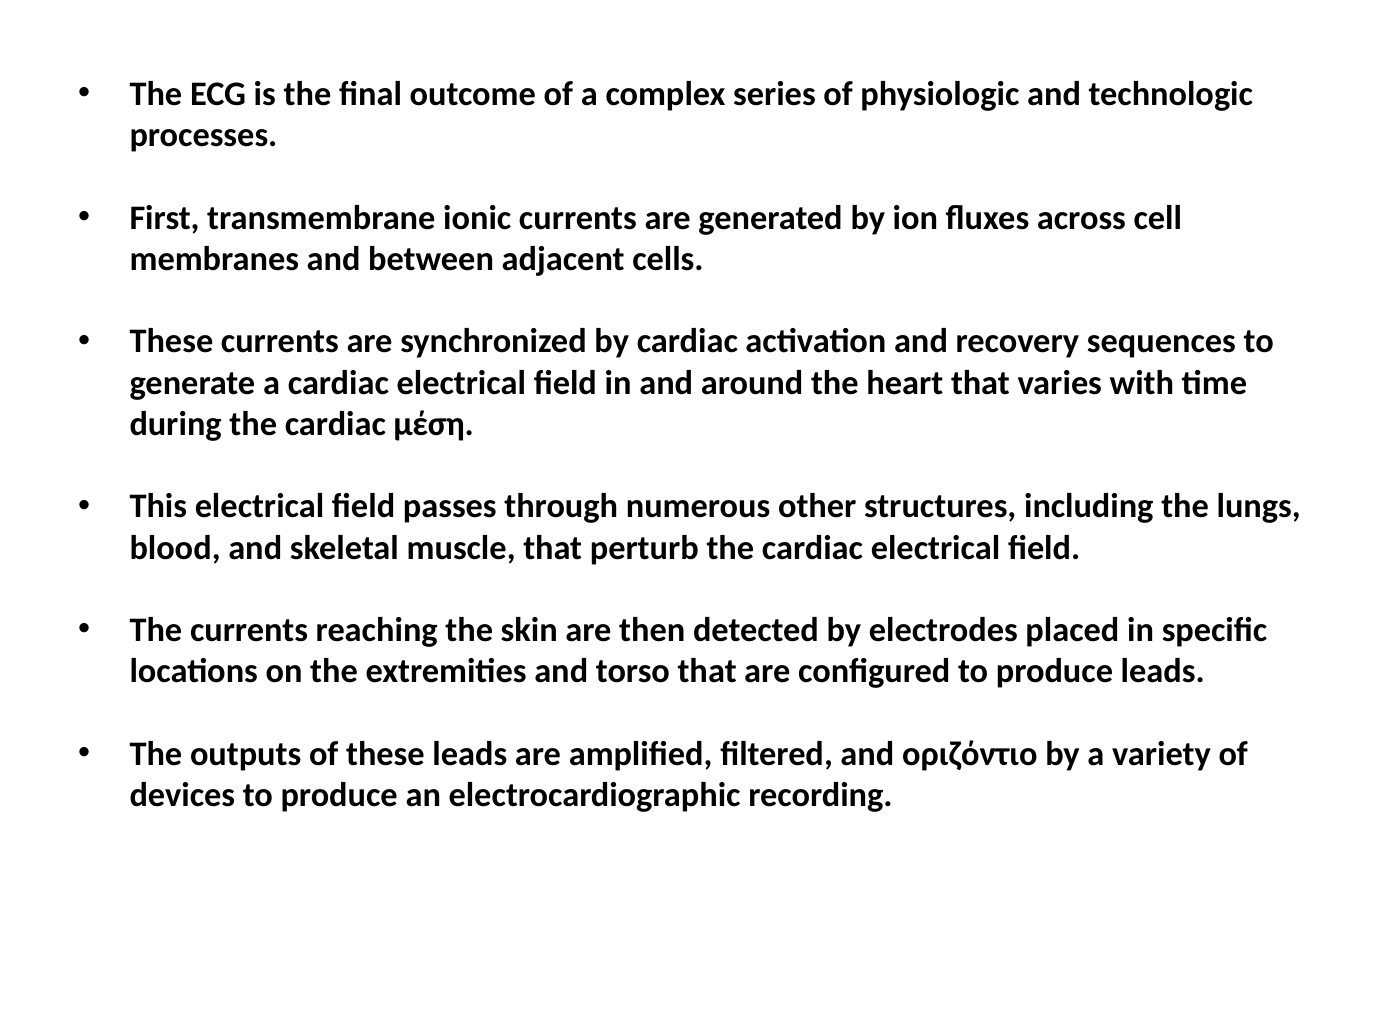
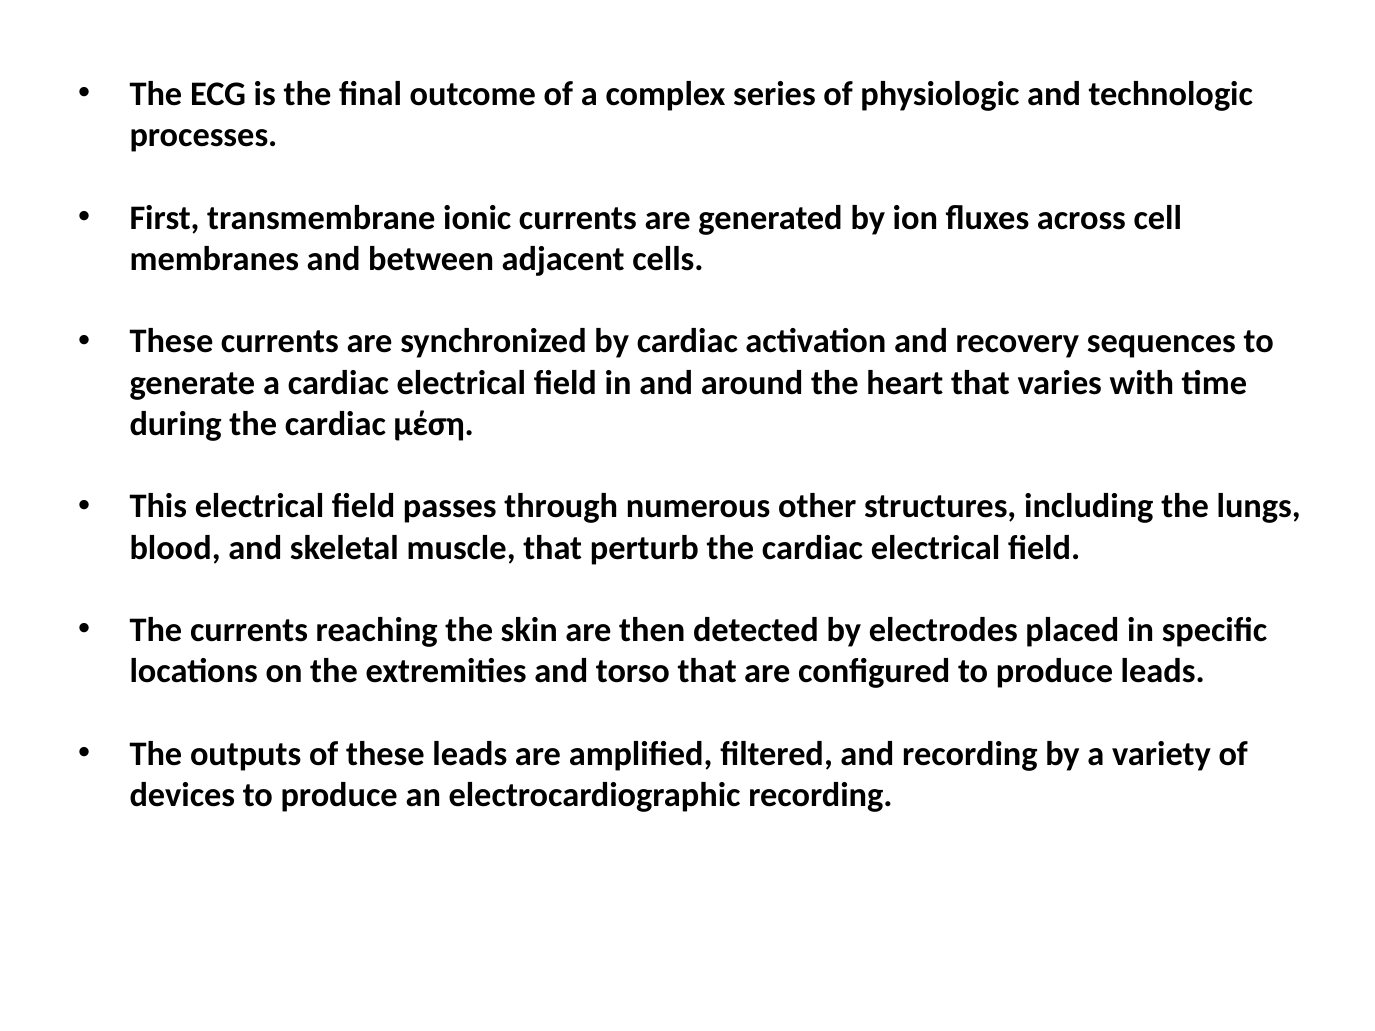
and οριζόντιο: οριζόντιο -> recording
